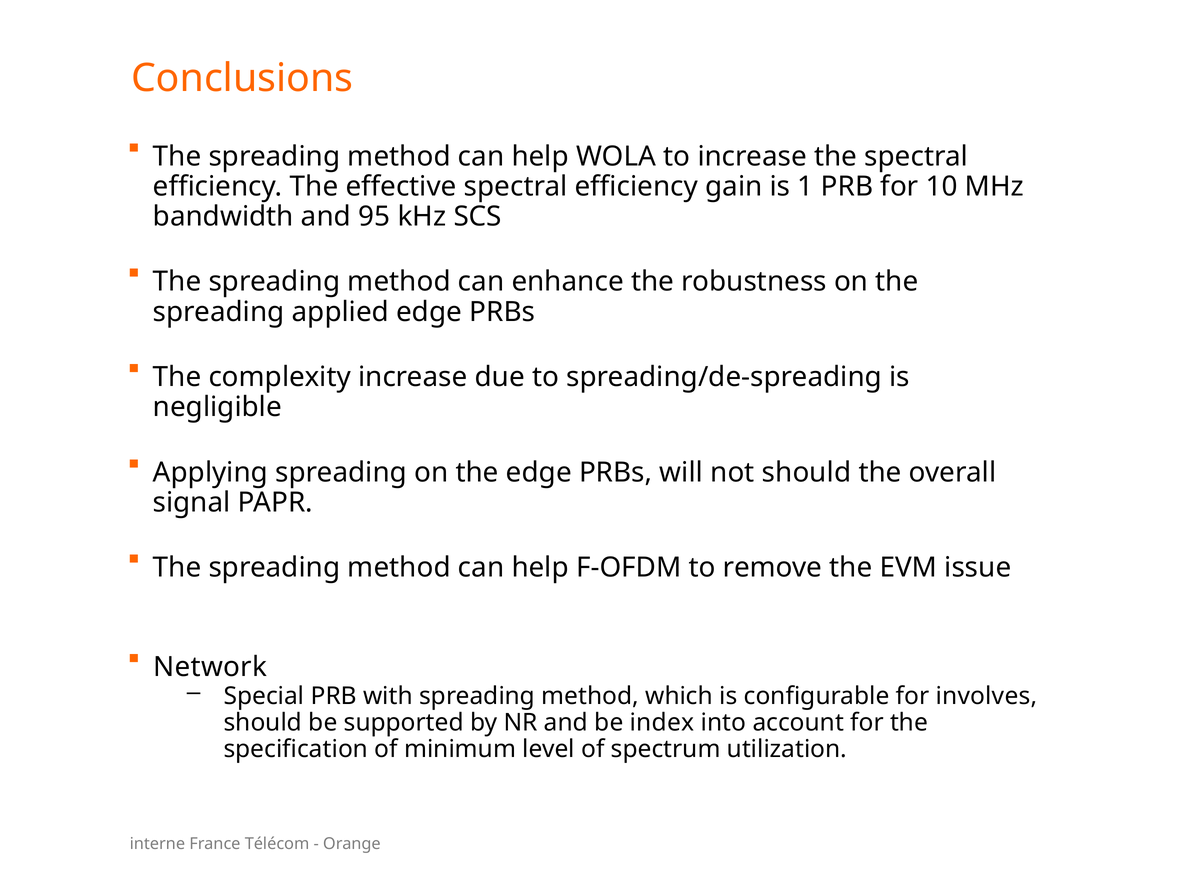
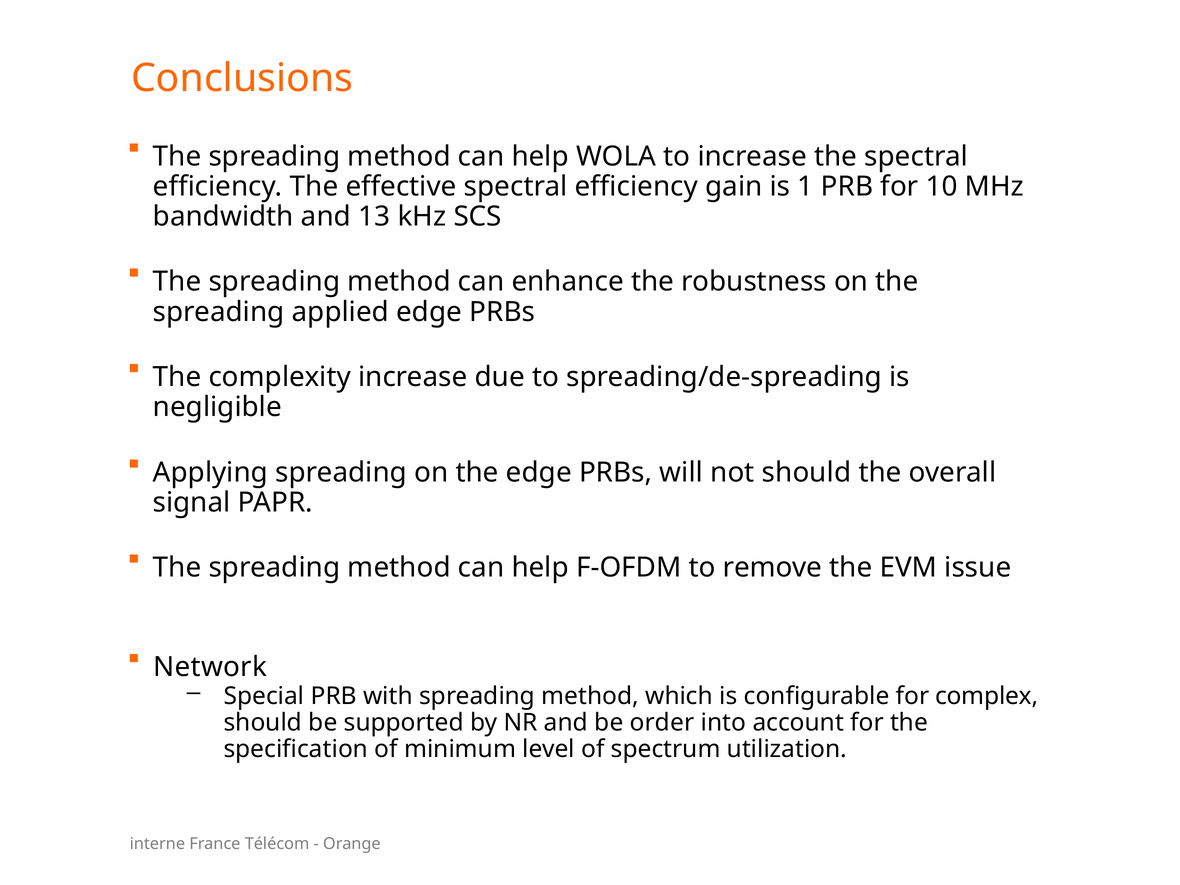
95: 95 -> 13
involves: involves -> complex
index: index -> order
